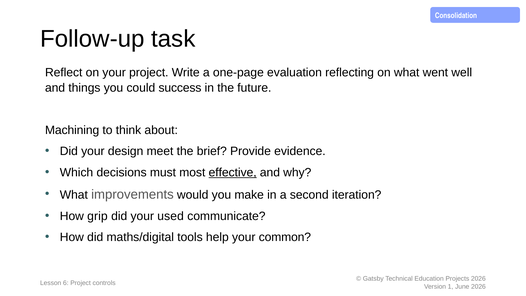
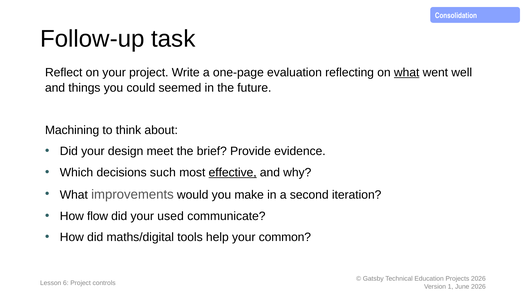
what at (407, 72) underline: none -> present
success: success -> seemed
must: must -> such
grip: grip -> flow
